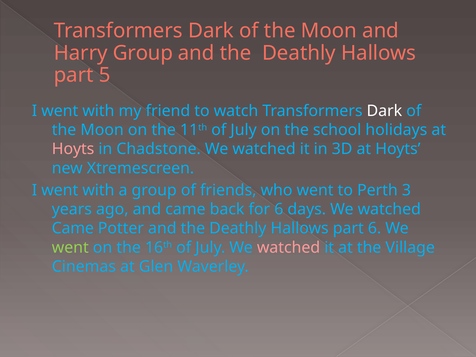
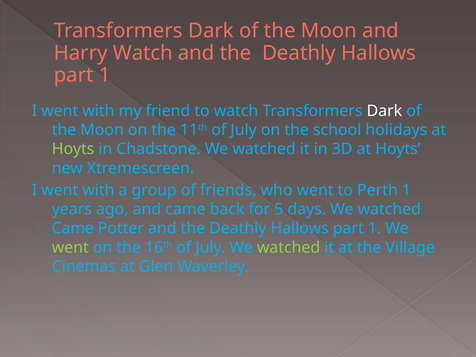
Harry Group: Group -> Watch
5 at (105, 75): 5 -> 1
Hoyts at (73, 149) colour: pink -> light green
Perth 3: 3 -> 1
for 6: 6 -> 5
6 at (375, 228): 6 -> 1
watched at (289, 247) colour: pink -> light green
